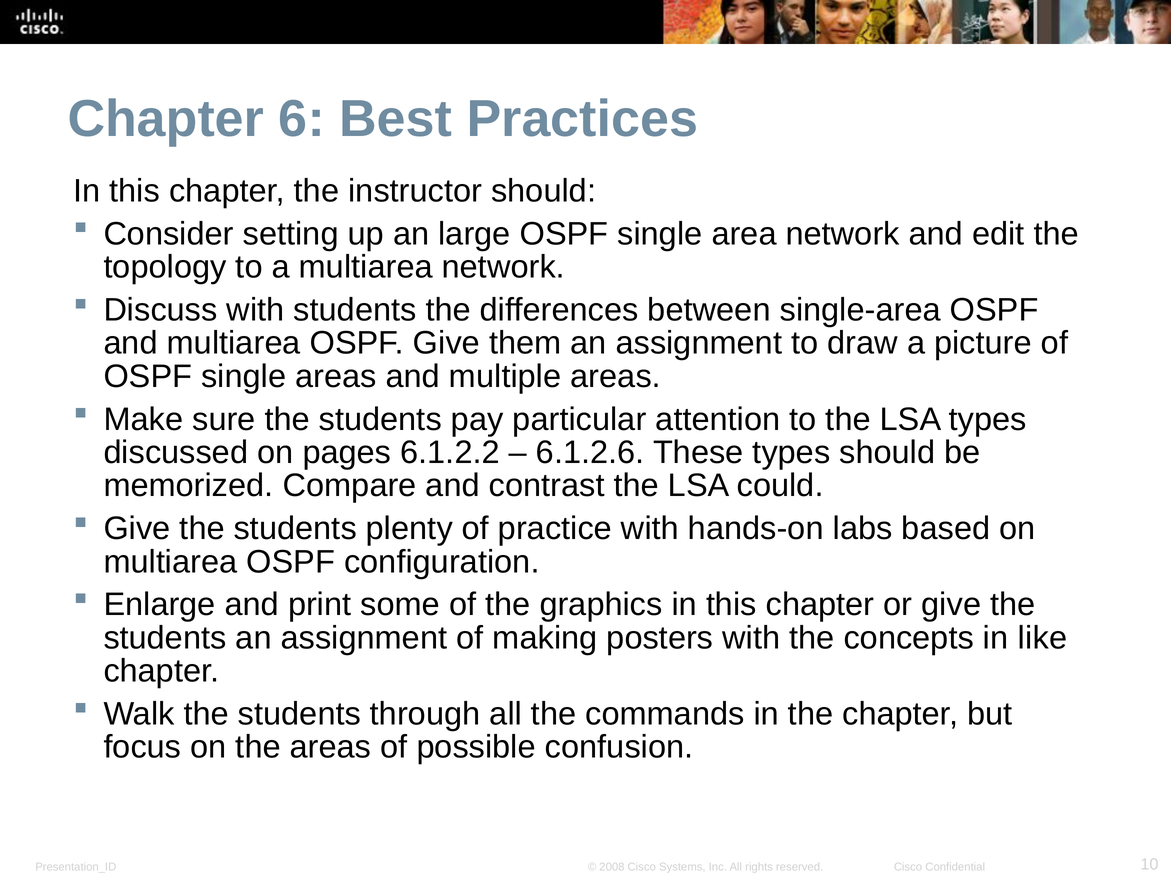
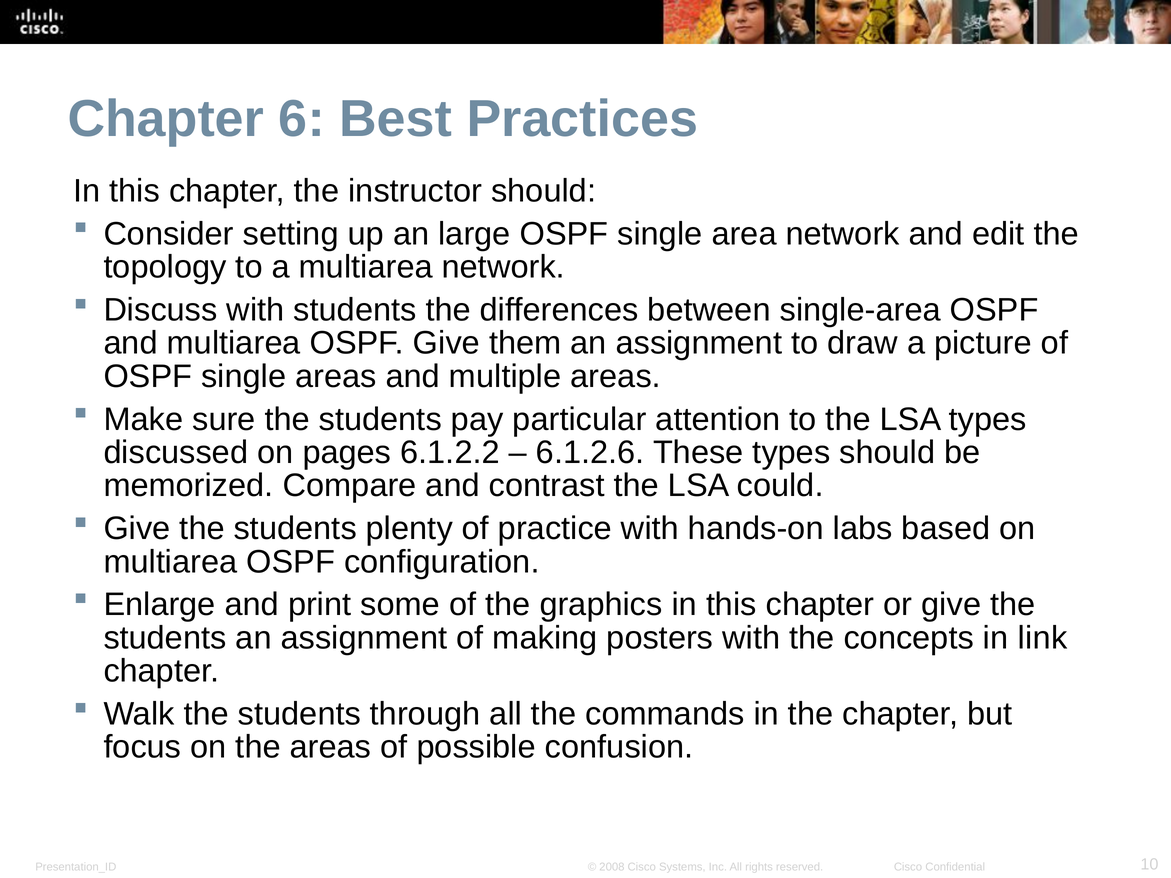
like: like -> link
